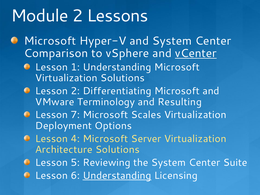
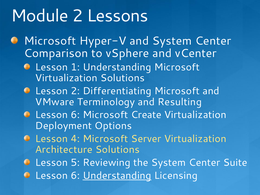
vCenter underline: present -> none
7 at (75, 115): 7 -> 6
Scales: Scales -> Create
